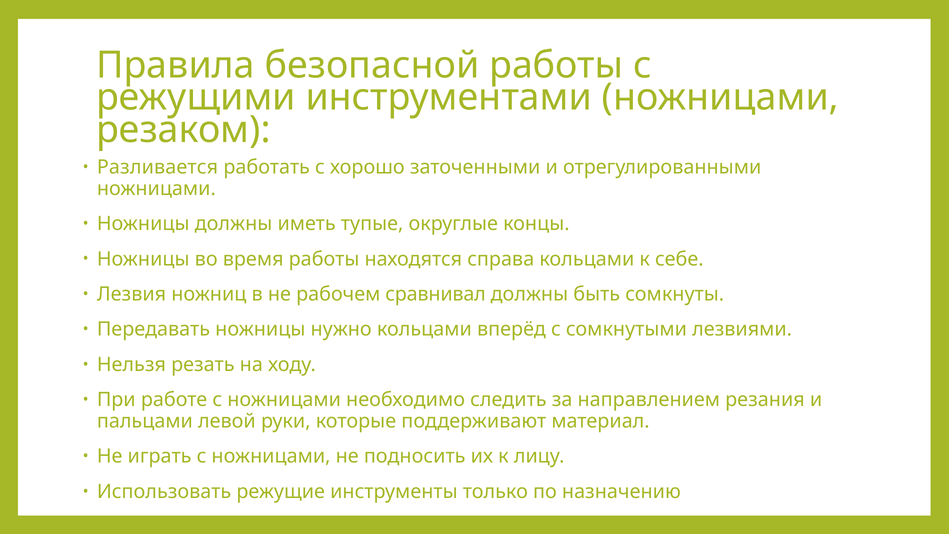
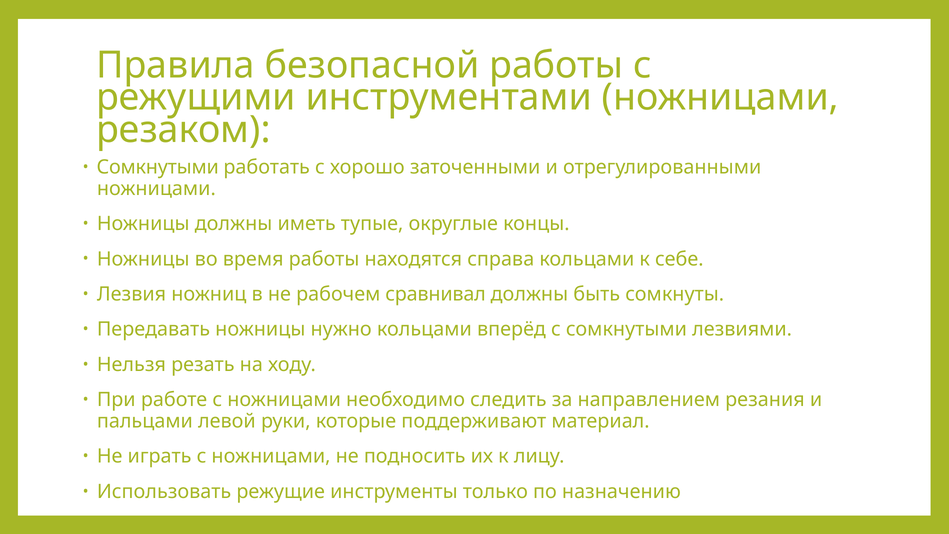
Разливается at (158, 167): Разливается -> Сомкнутыми
